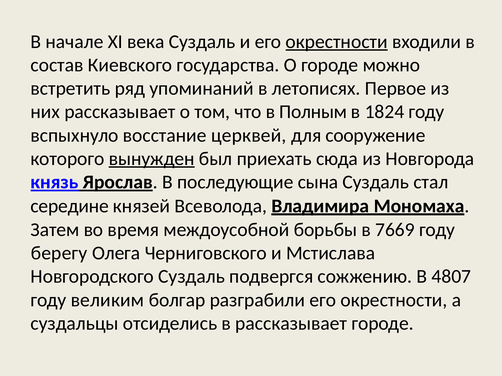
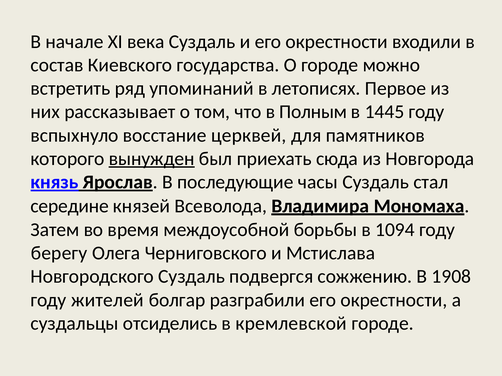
окрестности at (337, 42) underline: present -> none
1824: 1824 -> 1445
сооружение: сооружение -> памятников
сына: сына -> часы
7669: 7669 -> 1094
4807: 4807 -> 1908
великим: великим -> жителей
в рассказывает: рассказывает -> кремлевской
